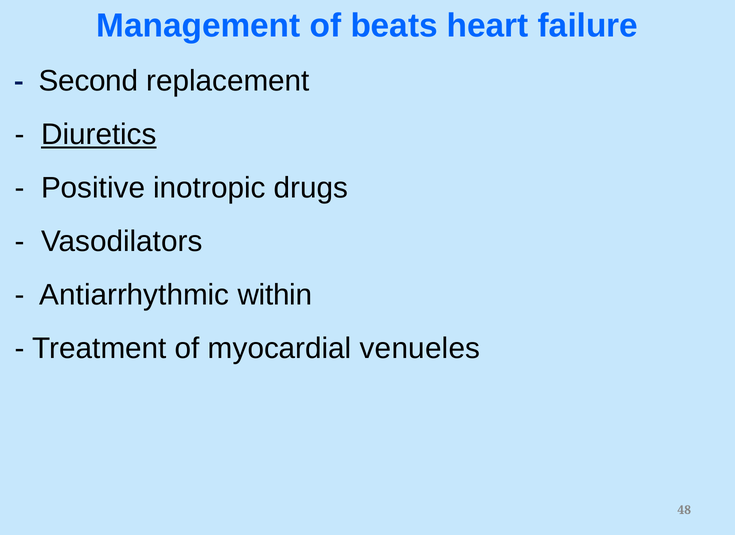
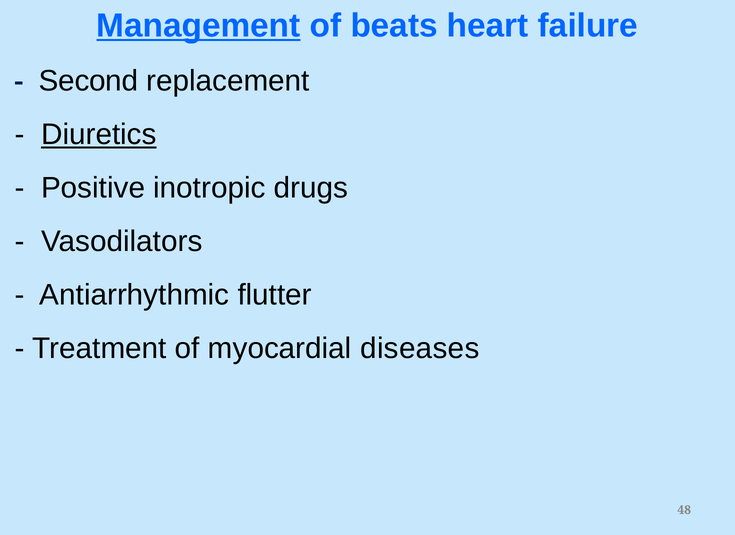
Management underline: none -> present
within: within -> flutter
venueles: venueles -> diseases
